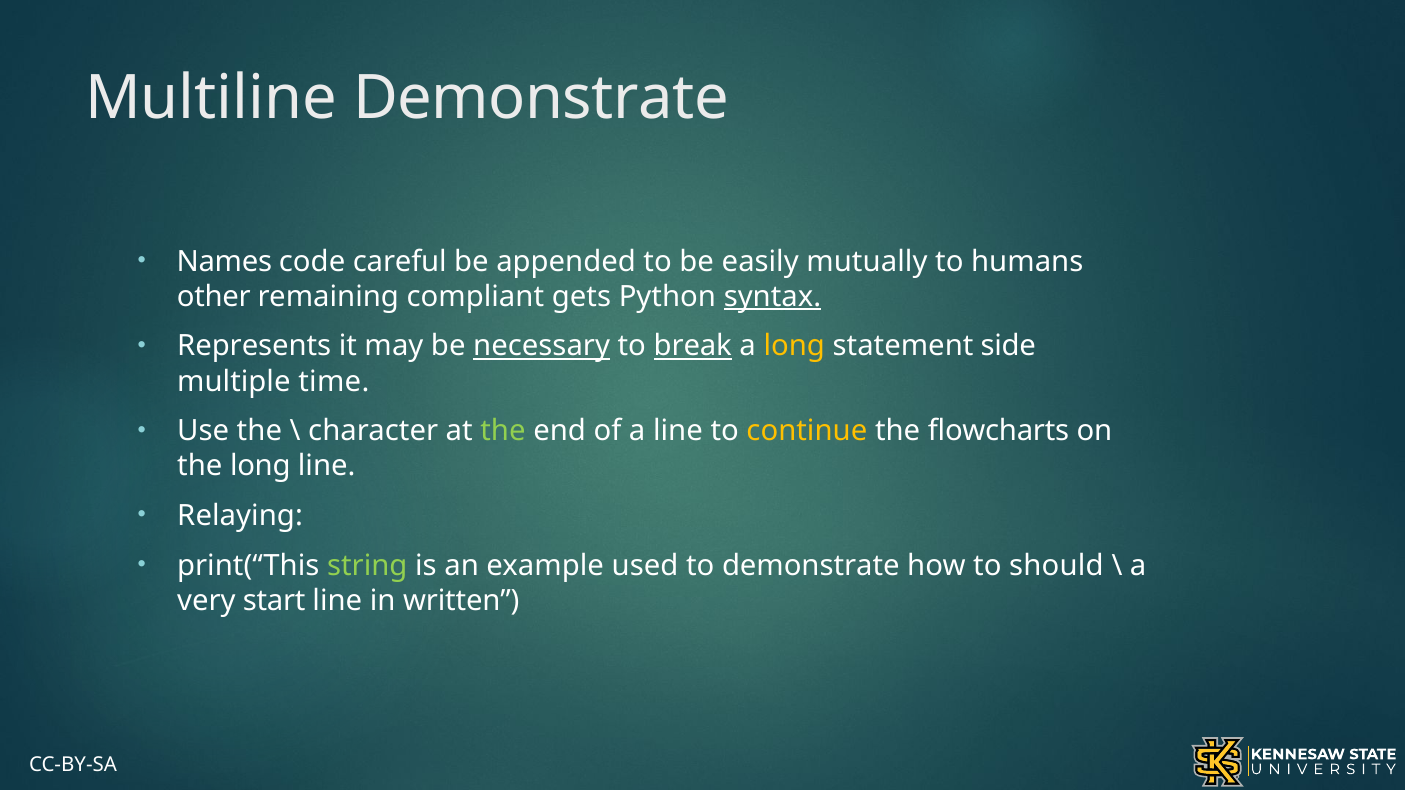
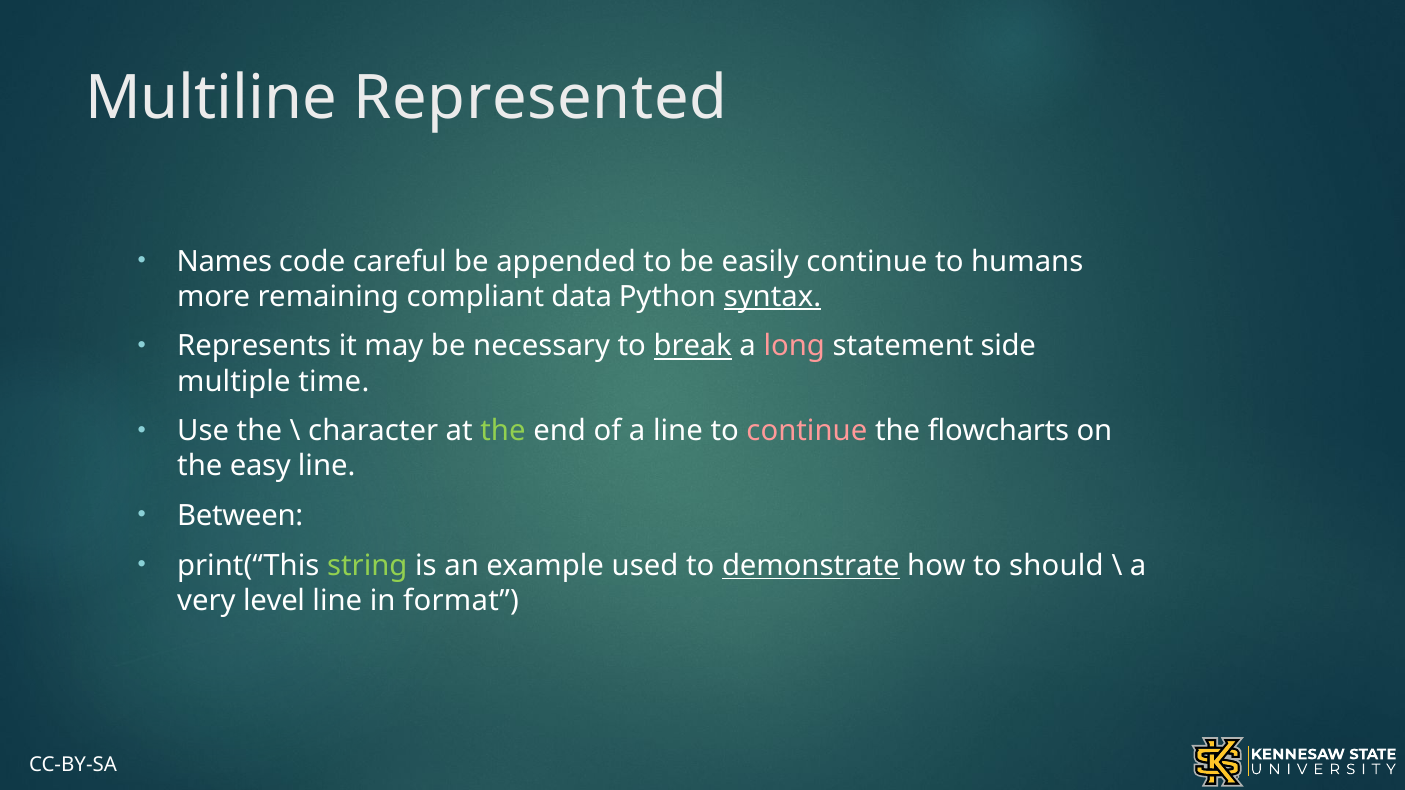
Multiline Demonstrate: Demonstrate -> Represented
easily mutually: mutually -> continue
other: other -> more
gets: gets -> data
necessary underline: present -> none
long at (794, 346) colour: yellow -> pink
continue at (807, 431) colour: yellow -> pink
the long: long -> easy
Relaying: Relaying -> Between
demonstrate at (811, 566) underline: none -> present
start: start -> level
written: written -> format
